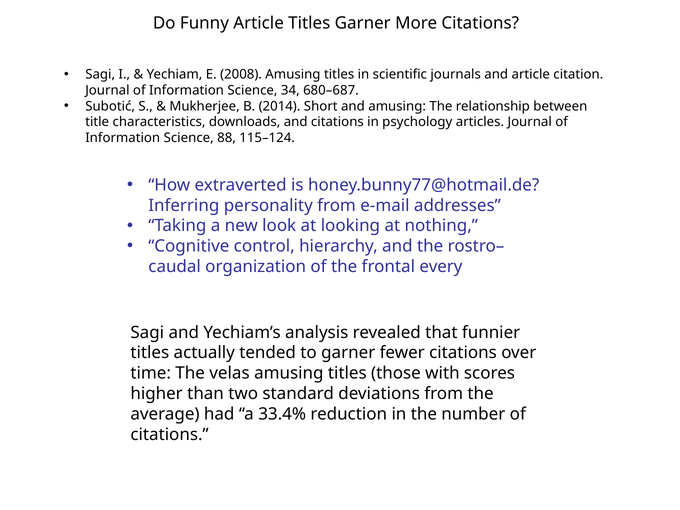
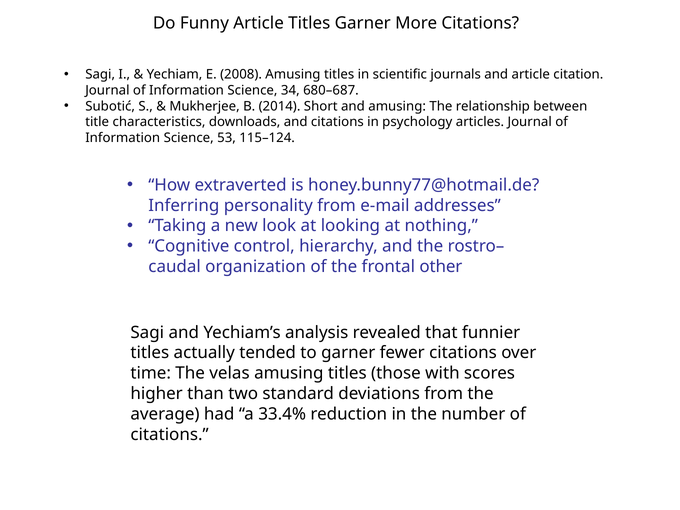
88: 88 -> 53
every: every -> other
